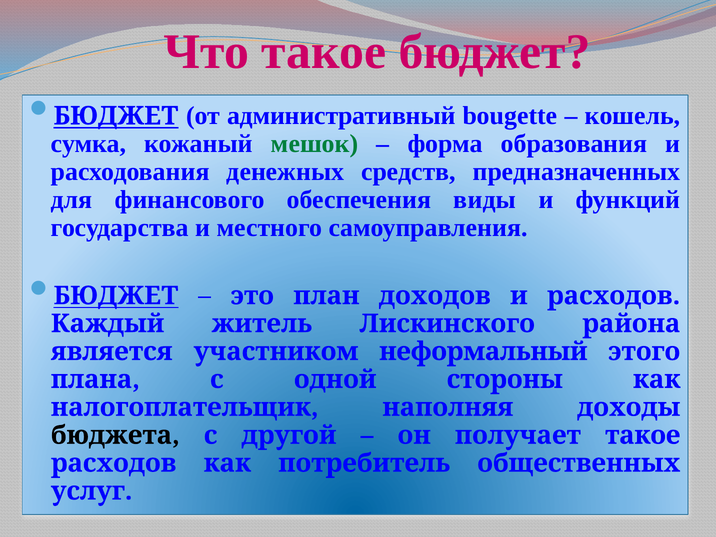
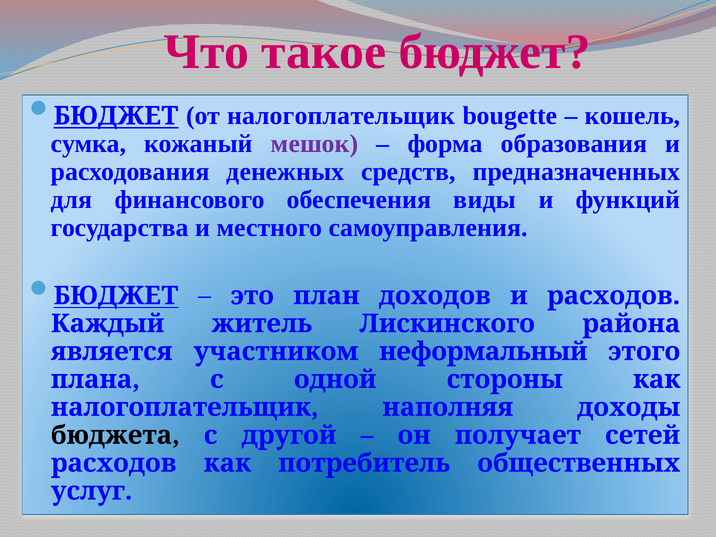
от административный: административный -> налогоплательщик
мешок colour: green -> purple
получает такое: такое -> сетей
